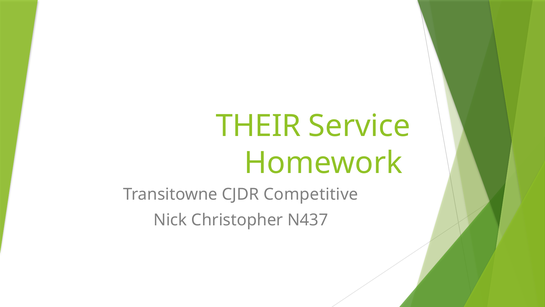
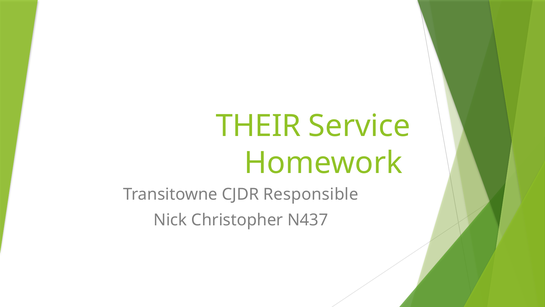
Competitive: Competitive -> Responsible
